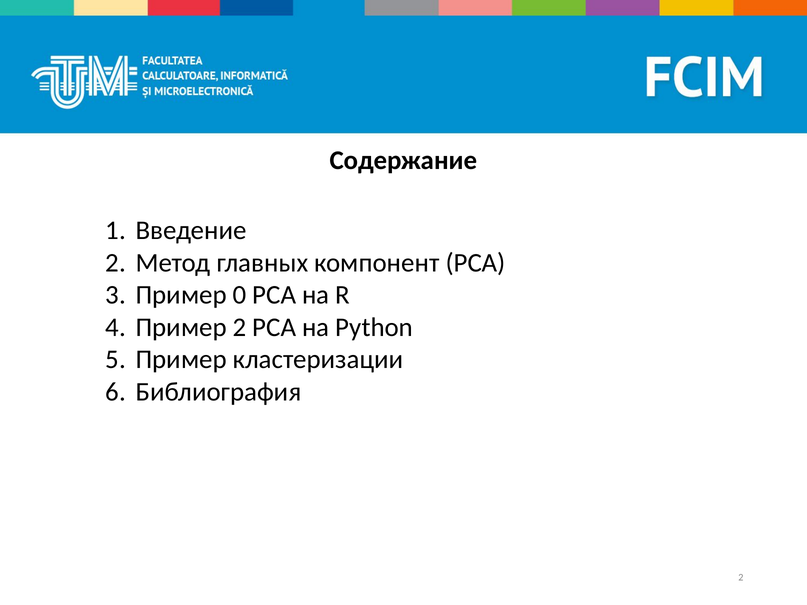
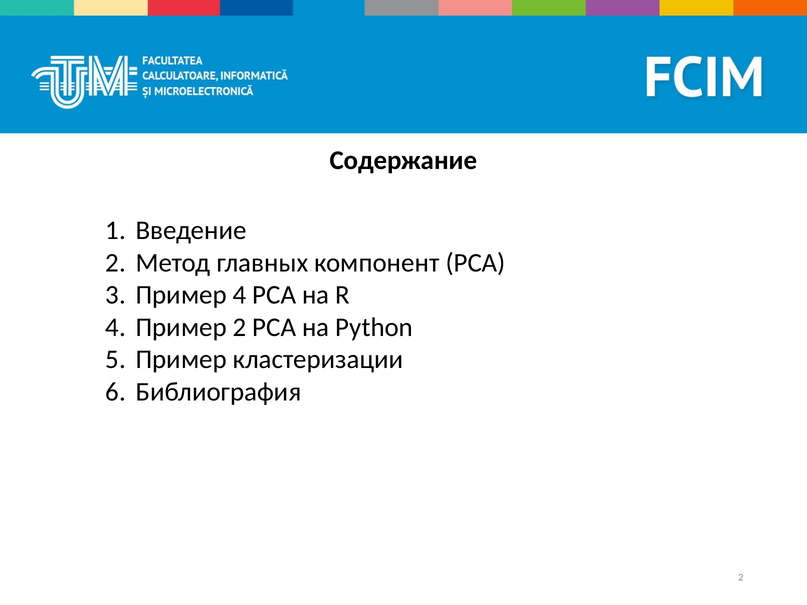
Пример 0: 0 -> 4
